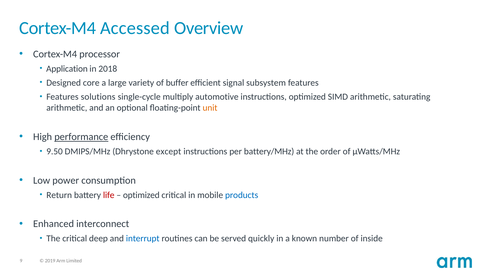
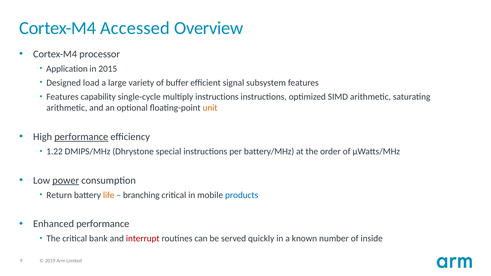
2018: 2018 -> 2015
core: core -> load
solutions: solutions -> capability
multiply automotive: automotive -> instructions
9.50: 9.50 -> 1.22
except: except -> special
power underline: none -> present
life colour: red -> orange
optimized at (141, 195): optimized -> branching
Enhanced interconnect: interconnect -> performance
deep: deep -> bank
interrupt colour: blue -> red
